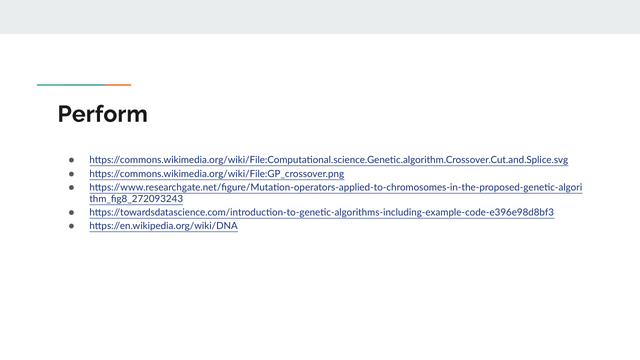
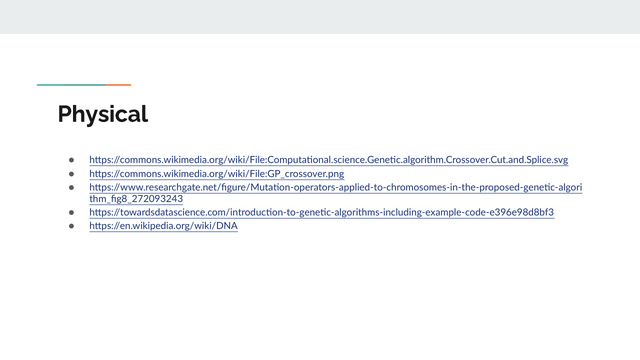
Perform: Perform -> Physical
